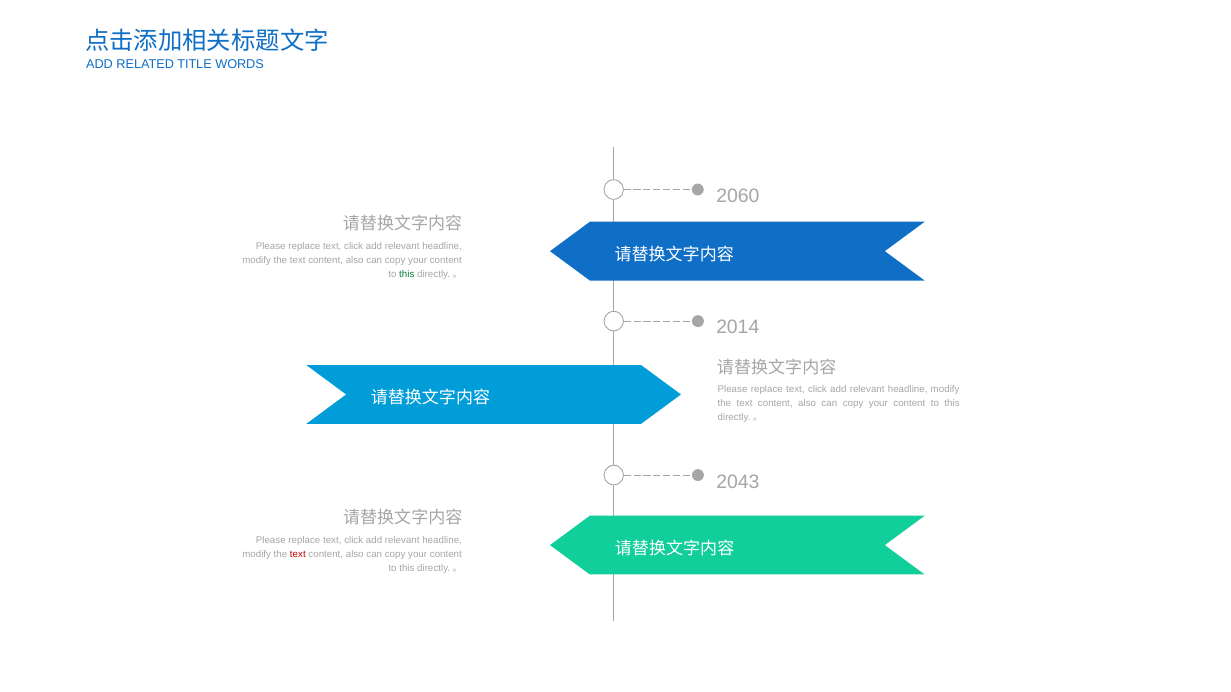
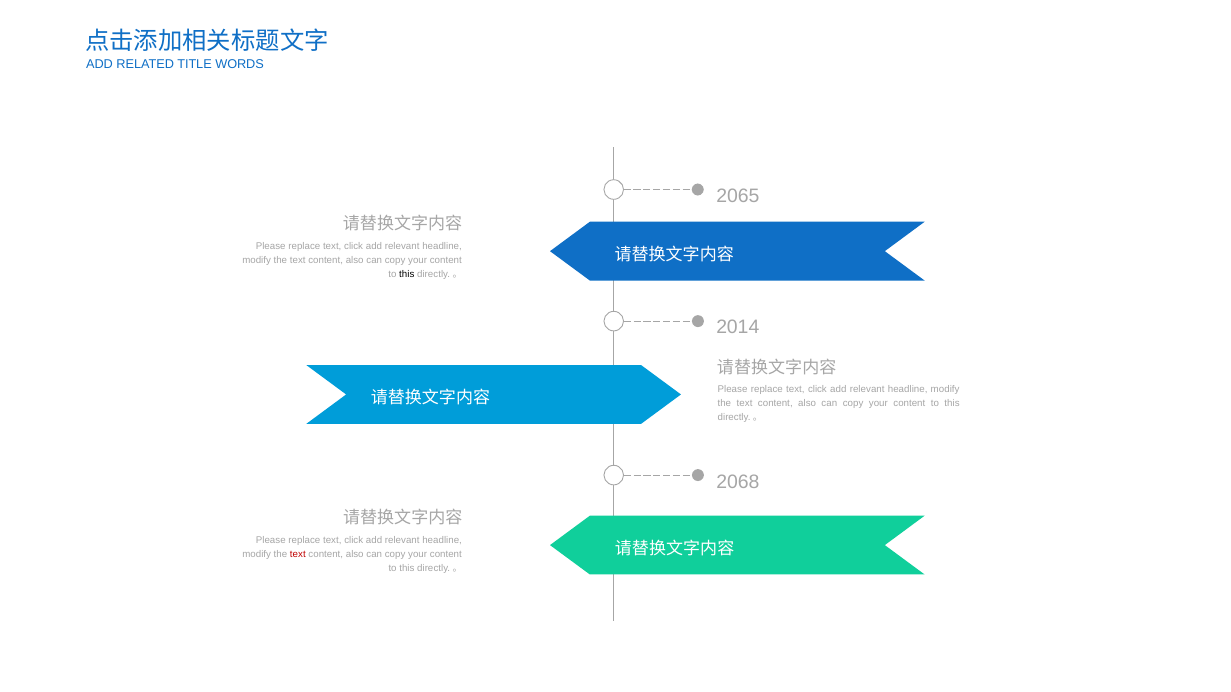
2060: 2060 -> 2065
this at (407, 274) colour: green -> black
2043: 2043 -> 2068
